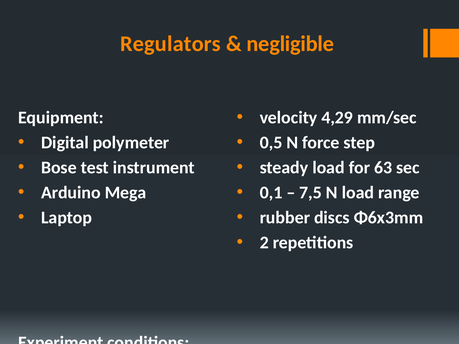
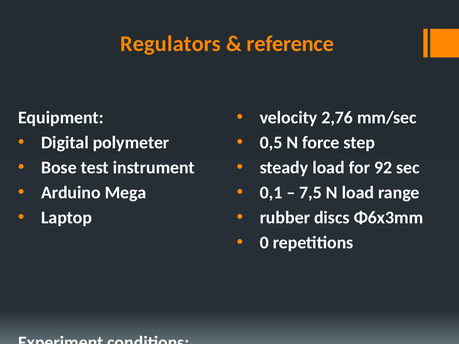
negligible: negligible -> reference
4,29: 4,29 -> 2,76
63: 63 -> 92
2: 2 -> 0
